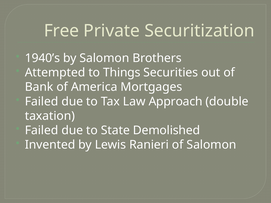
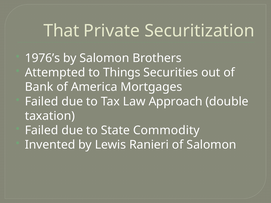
Free: Free -> That
1940’s: 1940’s -> 1976’s
Demolished: Demolished -> Commodity
